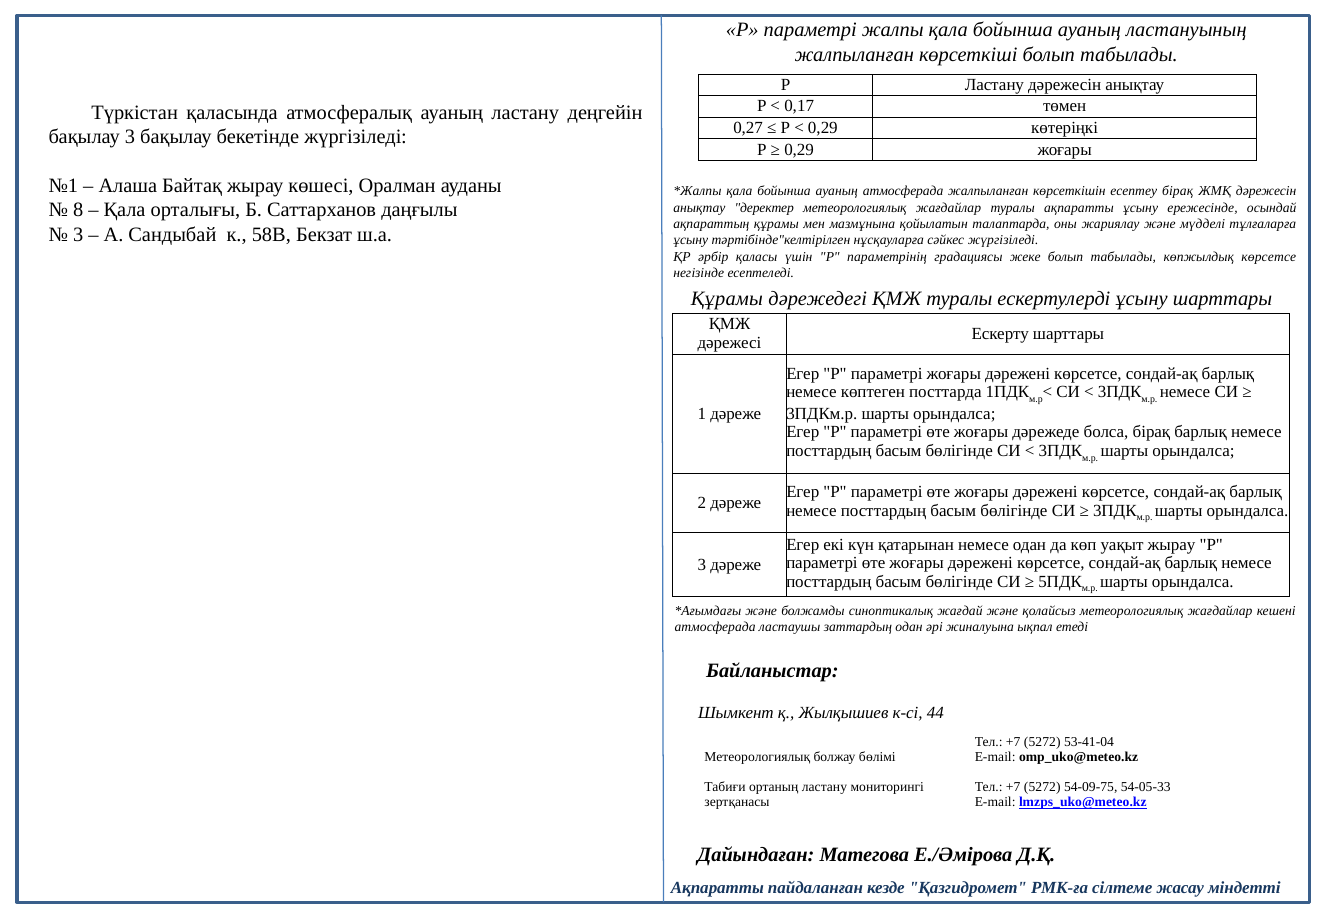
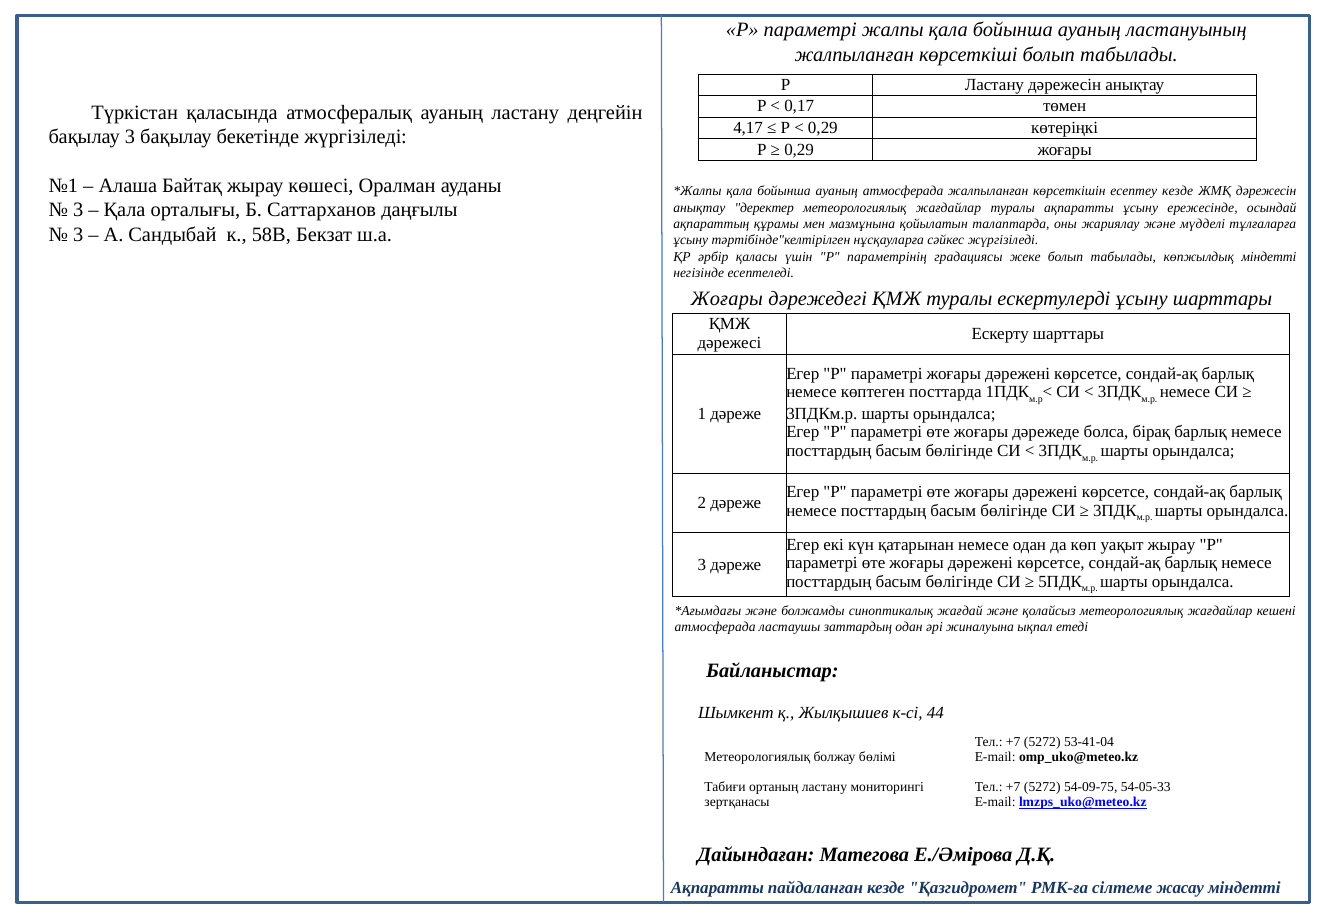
0,27: 0,27 -> 4,17
есептеу бірақ: бірақ -> кезде
8 at (78, 210): 8 -> 3
көпжылдық көрсетсе: көрсетсе -> міндетті
Құрамы at (727, 299): Құрамы -> Жоғары
